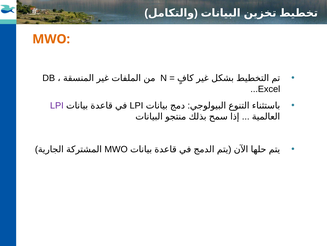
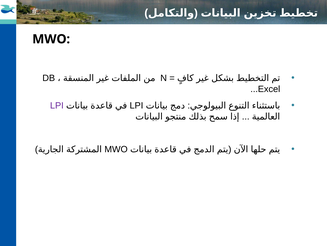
MWO at (51, 39) colour: orange -> black
